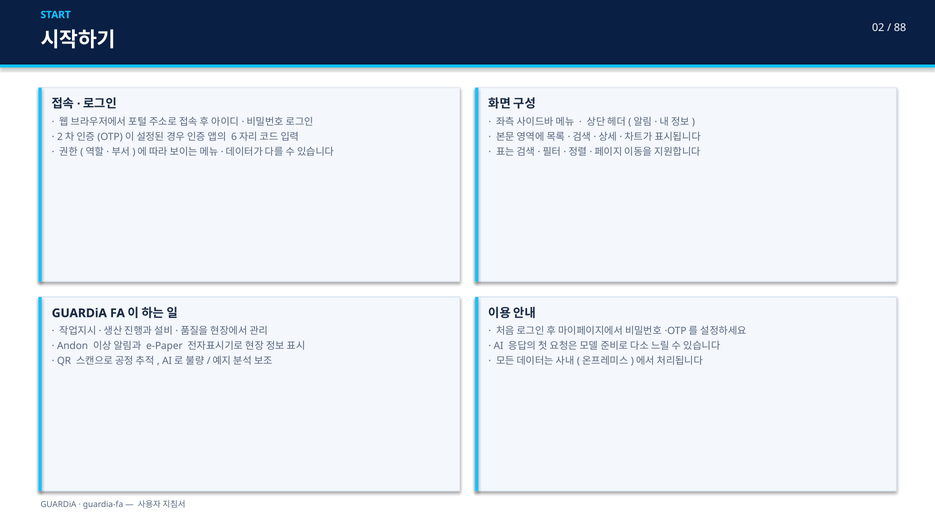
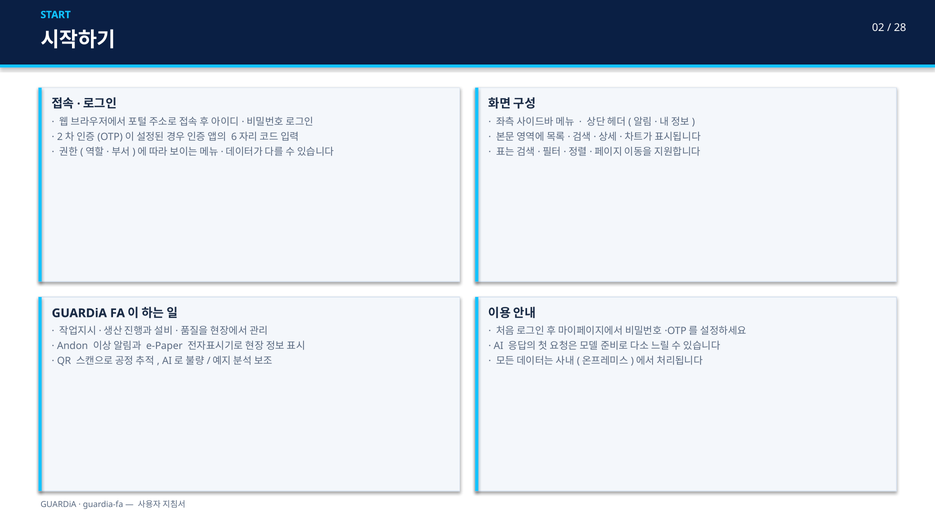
88: 88 -> 28
